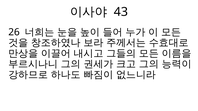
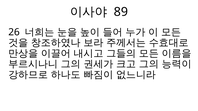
43: 43 -> 89
